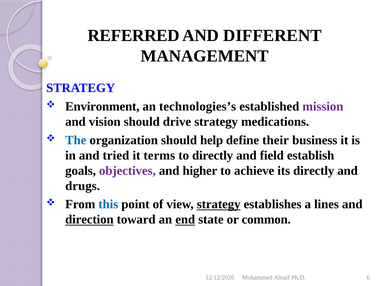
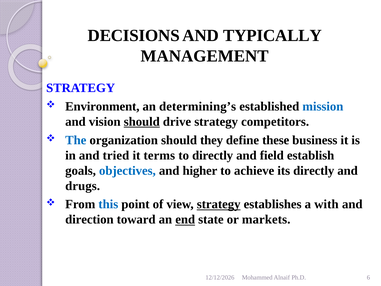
REFERRED: REFERRED -> DECISIONS
DIFFERENT: DIFFERENT -> TYPICALLY
technologies’s: technologies’s -> determining’s
mission colour: purple -> blue
should at (142, 122) underline: none -> present
medications: medications -> competitors
help: help -> they
their: their -> these
objectives colour: purple -> blue
lines: lines -> with
direction underline: present -> none
common: common -> markets
